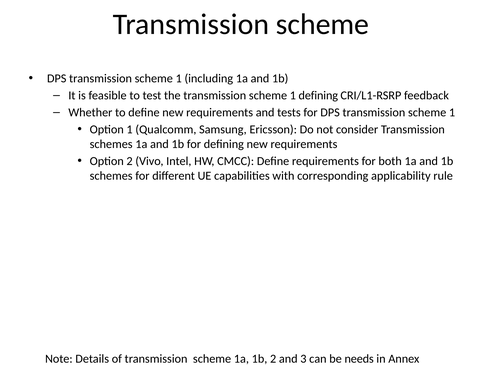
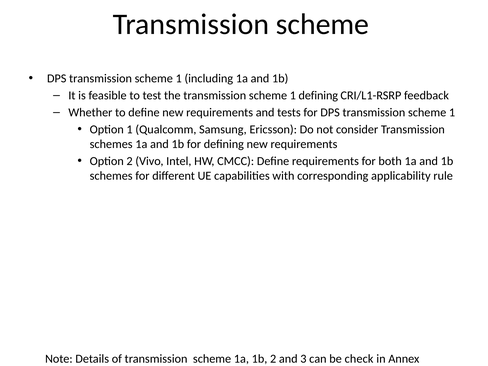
needs: needs -> check
